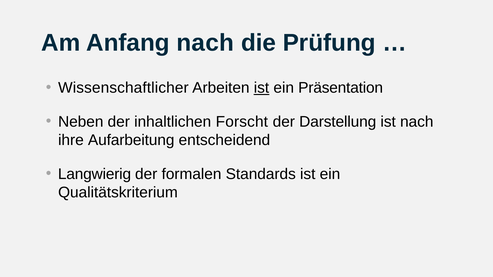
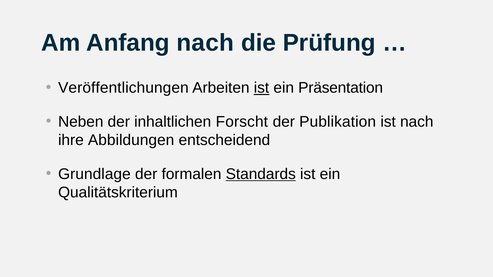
Wissenschaftlicher: Wissenschaftlicher -> Veröffentlichungen
Darstellung: Darstellung -> Publikation
Aufarbeitung: Aufarbeitung -> Abbildungen
Langwierig: Langwierig -> Grundlage
Standards underline: none -> present
